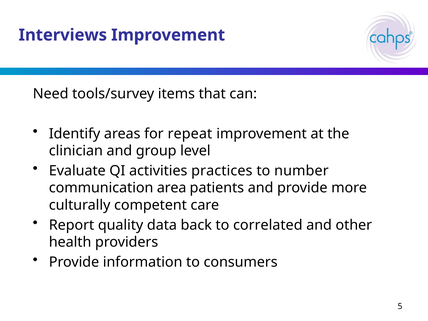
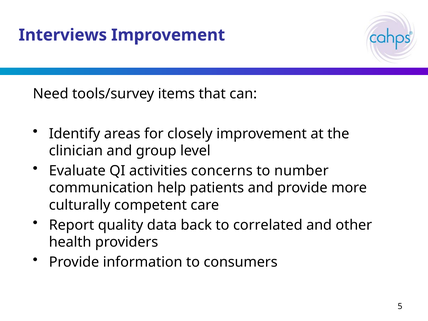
repeat: repeat -> closely
practices: practices -> concerns
area: area -> help
